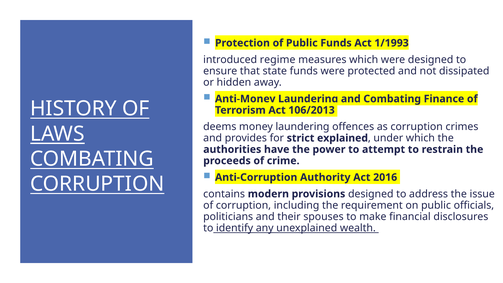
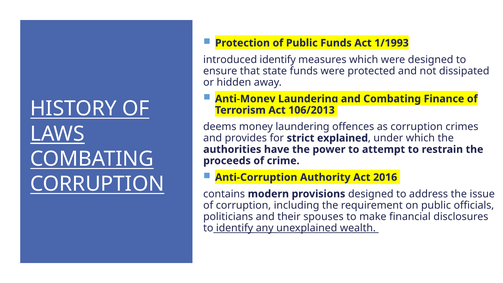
introduced regime: regime -> identify
